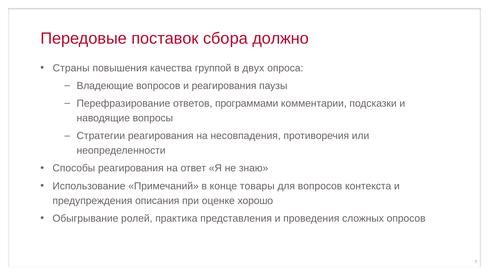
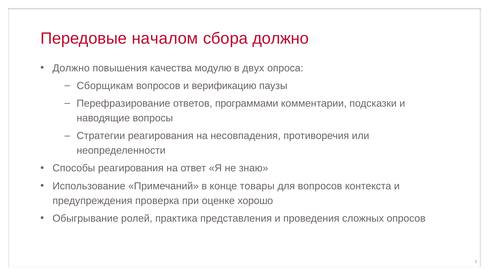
поставок: поставок -> началом
Страны at (71, 68): Страны -> Должно
группой: группой -> модулю
Владеющие: Владеющие -> Сборщикам
и реагирования: реагирования -> верификацию
описания: описания -> проверка
